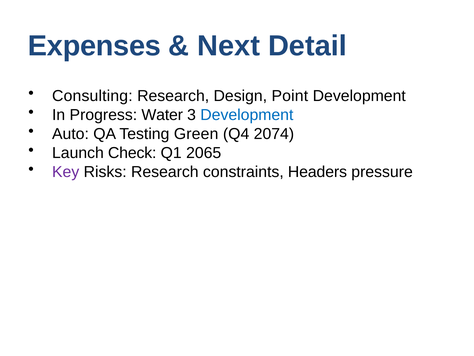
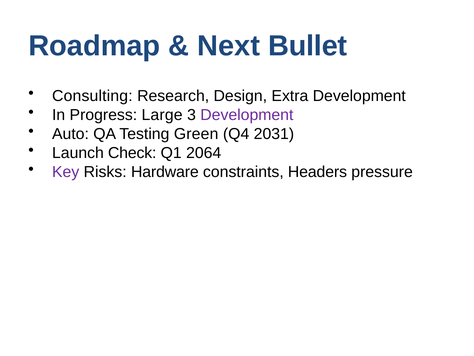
Expenses: Expenses -> Roadmap
Detail: Detail -> Bullet
Point: Point -> Extra
Water: Water -> Large
Development at (247, 115) colour: blue -> purple
2074: 2074 -> 2031
2065: 2065 -> 2064
Risks Research: Research -> Hardware
